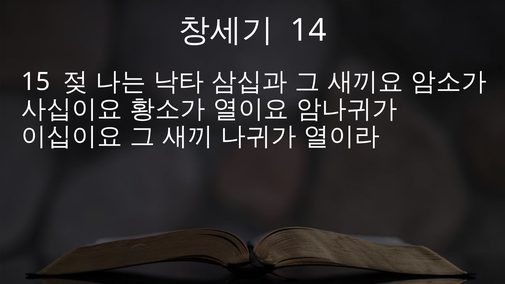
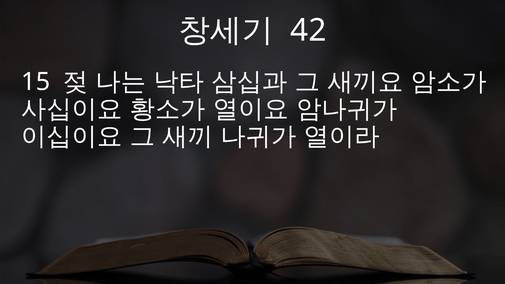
14: 14 -> 42
